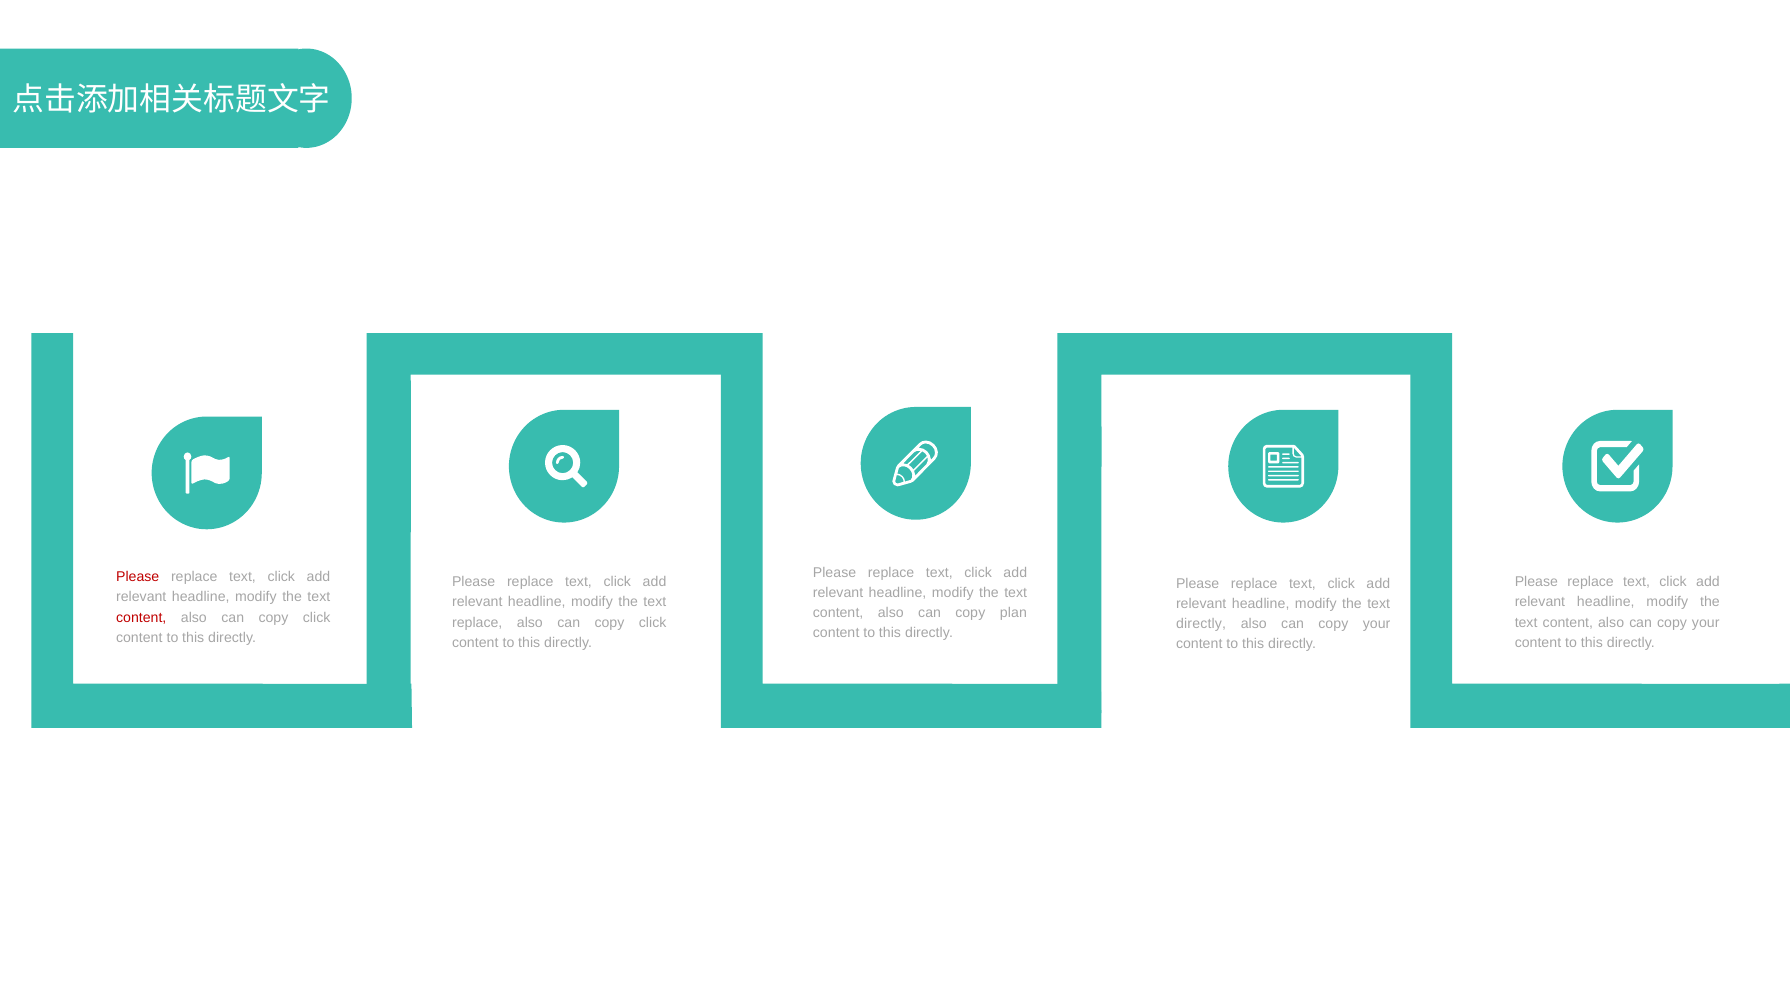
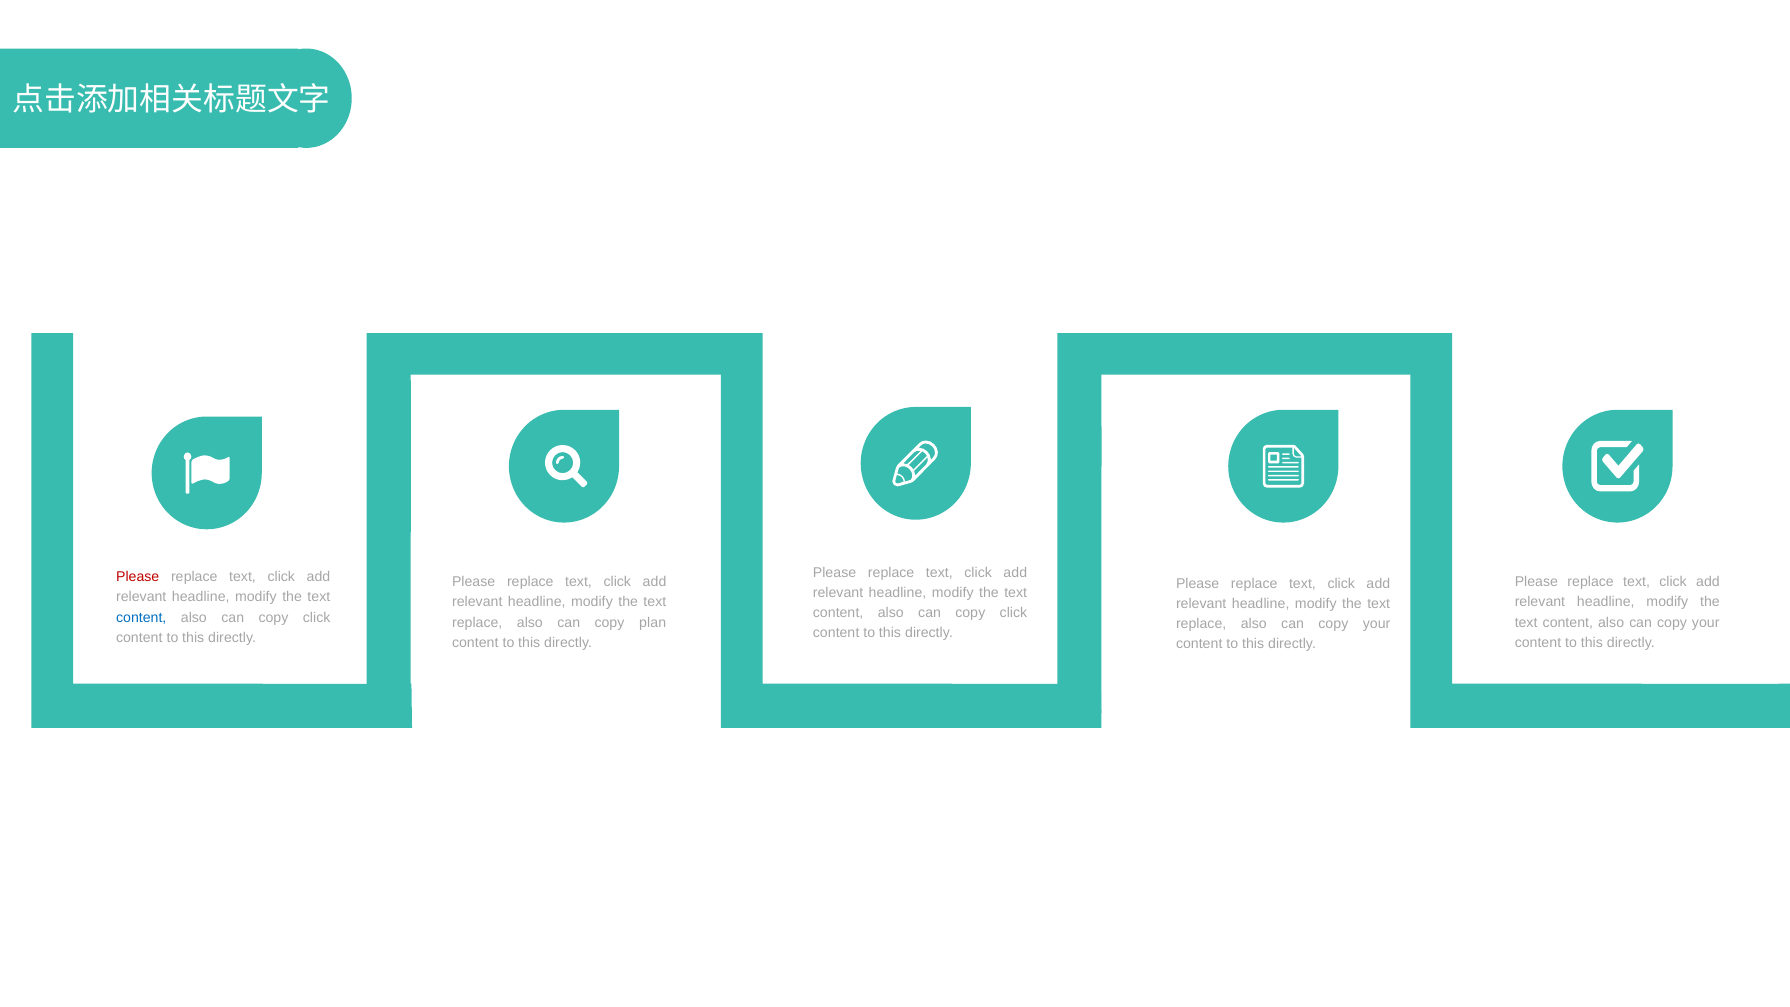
plan at (1013, 613): plan -> click
content at (141, 617) colour: red -> blue
click at (653, 622): click -> plan
directly at (1201, 624): directly -> replace
